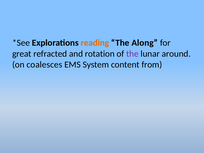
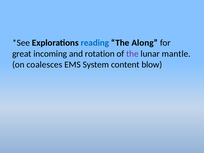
reading colour: orange -> blue
refracted: refracted -> incoming
around: around -> mantle
from: from -> blow
